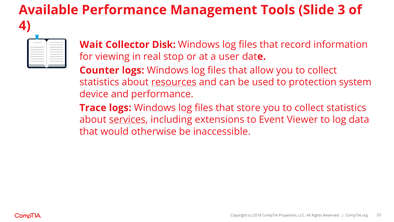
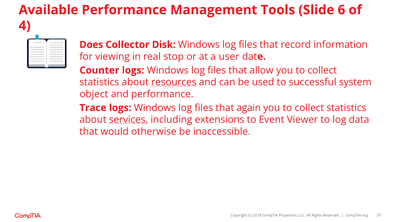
3: 3 -> 6
Wait: Wait -> Does
protection: protection -> successful
device: device -> object
store: store -> again
